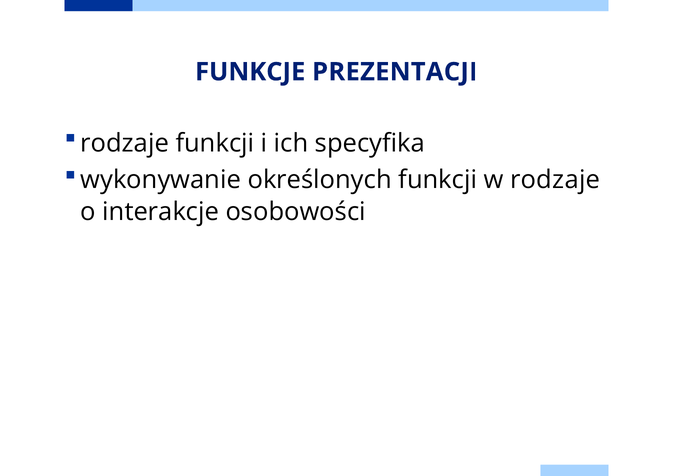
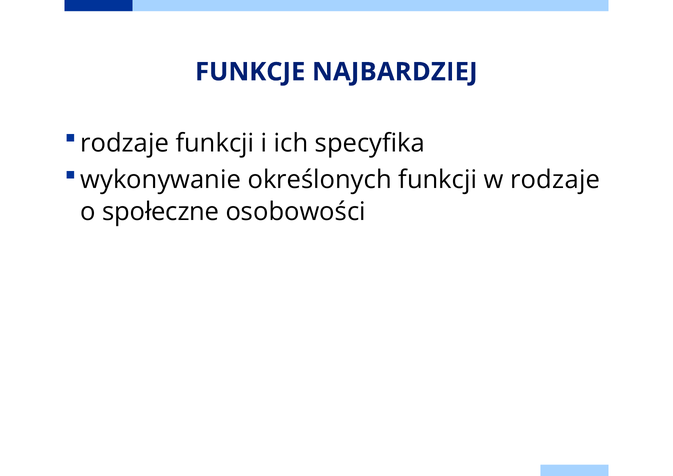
PREZENTACJI: PREZENTACJI -> NAJBARDZIEJ
interakcje: interakcje -> społeczne
